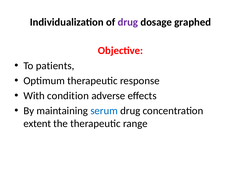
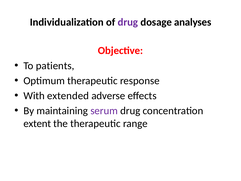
graphed: graphed -> analyses
condition: condition -> extended
serum colour: blue -> purple
